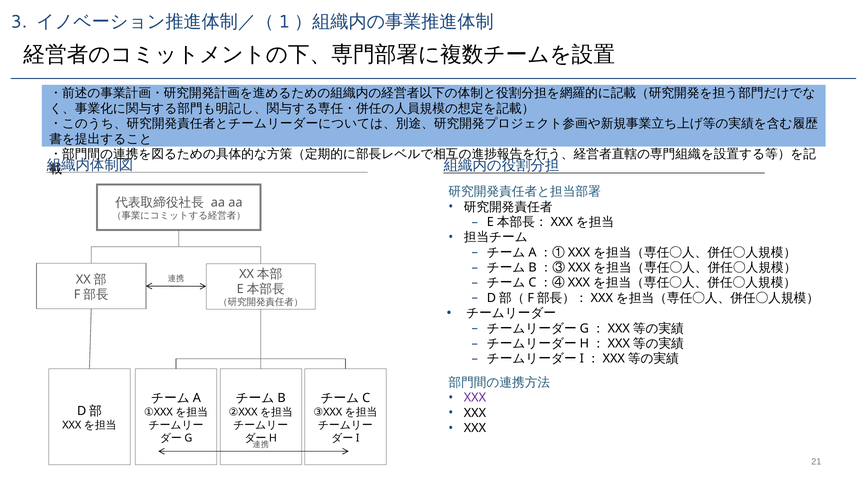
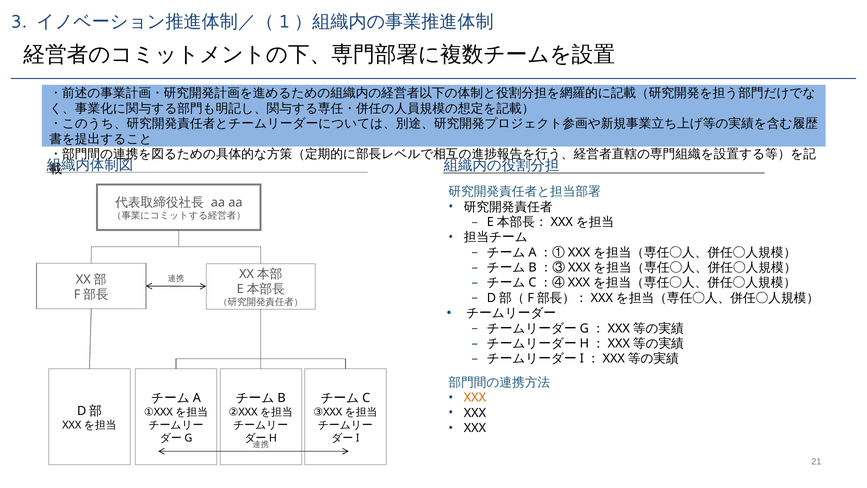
XXX at (475, 398) colour: purple -> orange
